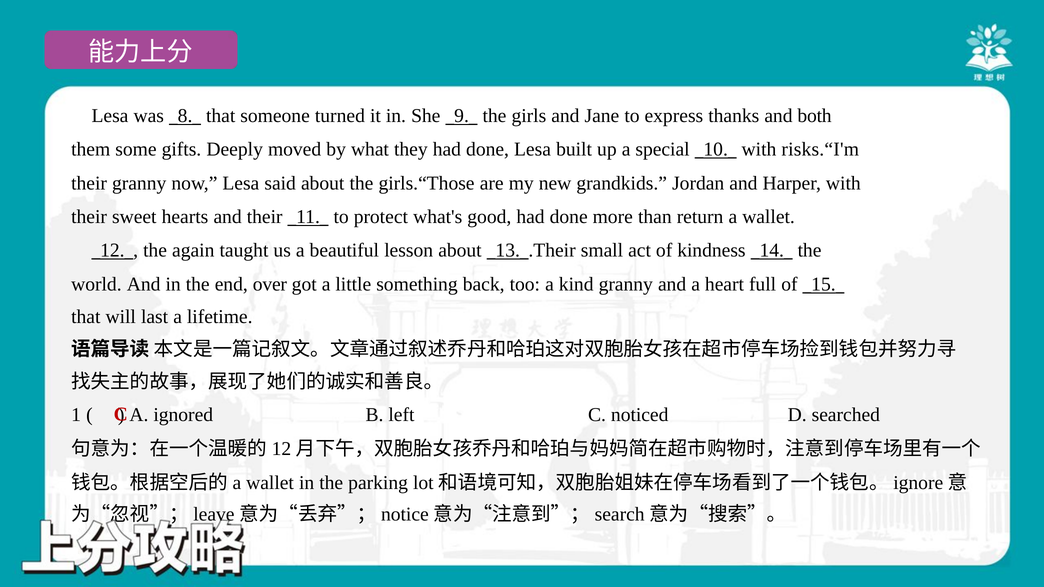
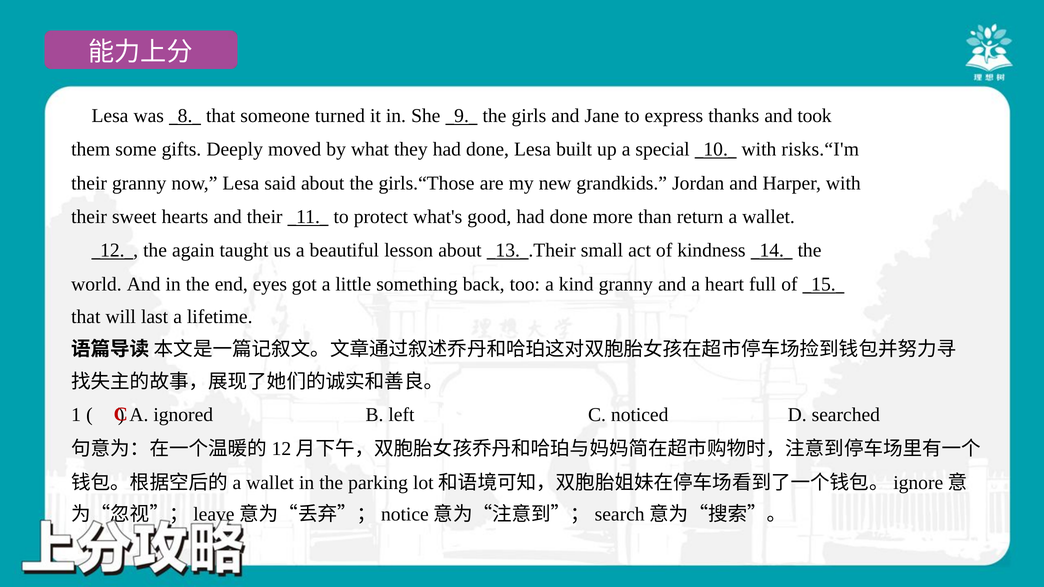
both: both -> took
over: over -> eyes
